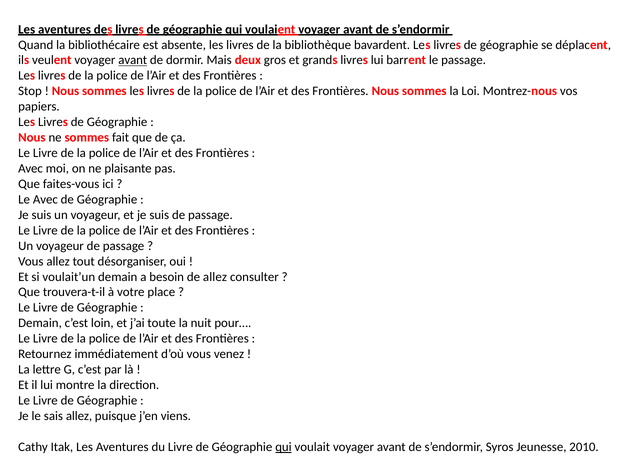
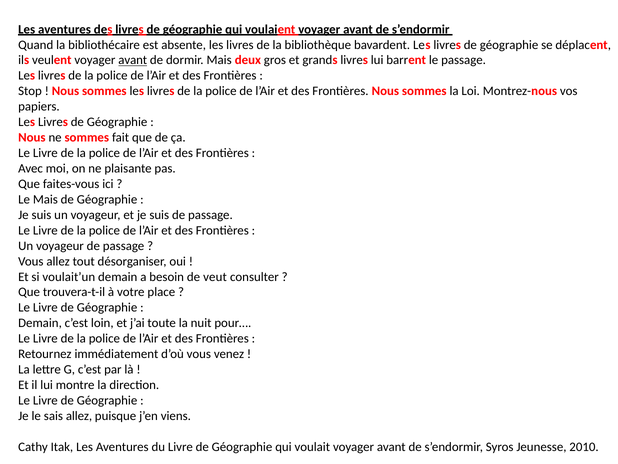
Le Avec: Avec -> Mais
de allez: allez -> veut
qui at (283, 446) underline: present -> none
